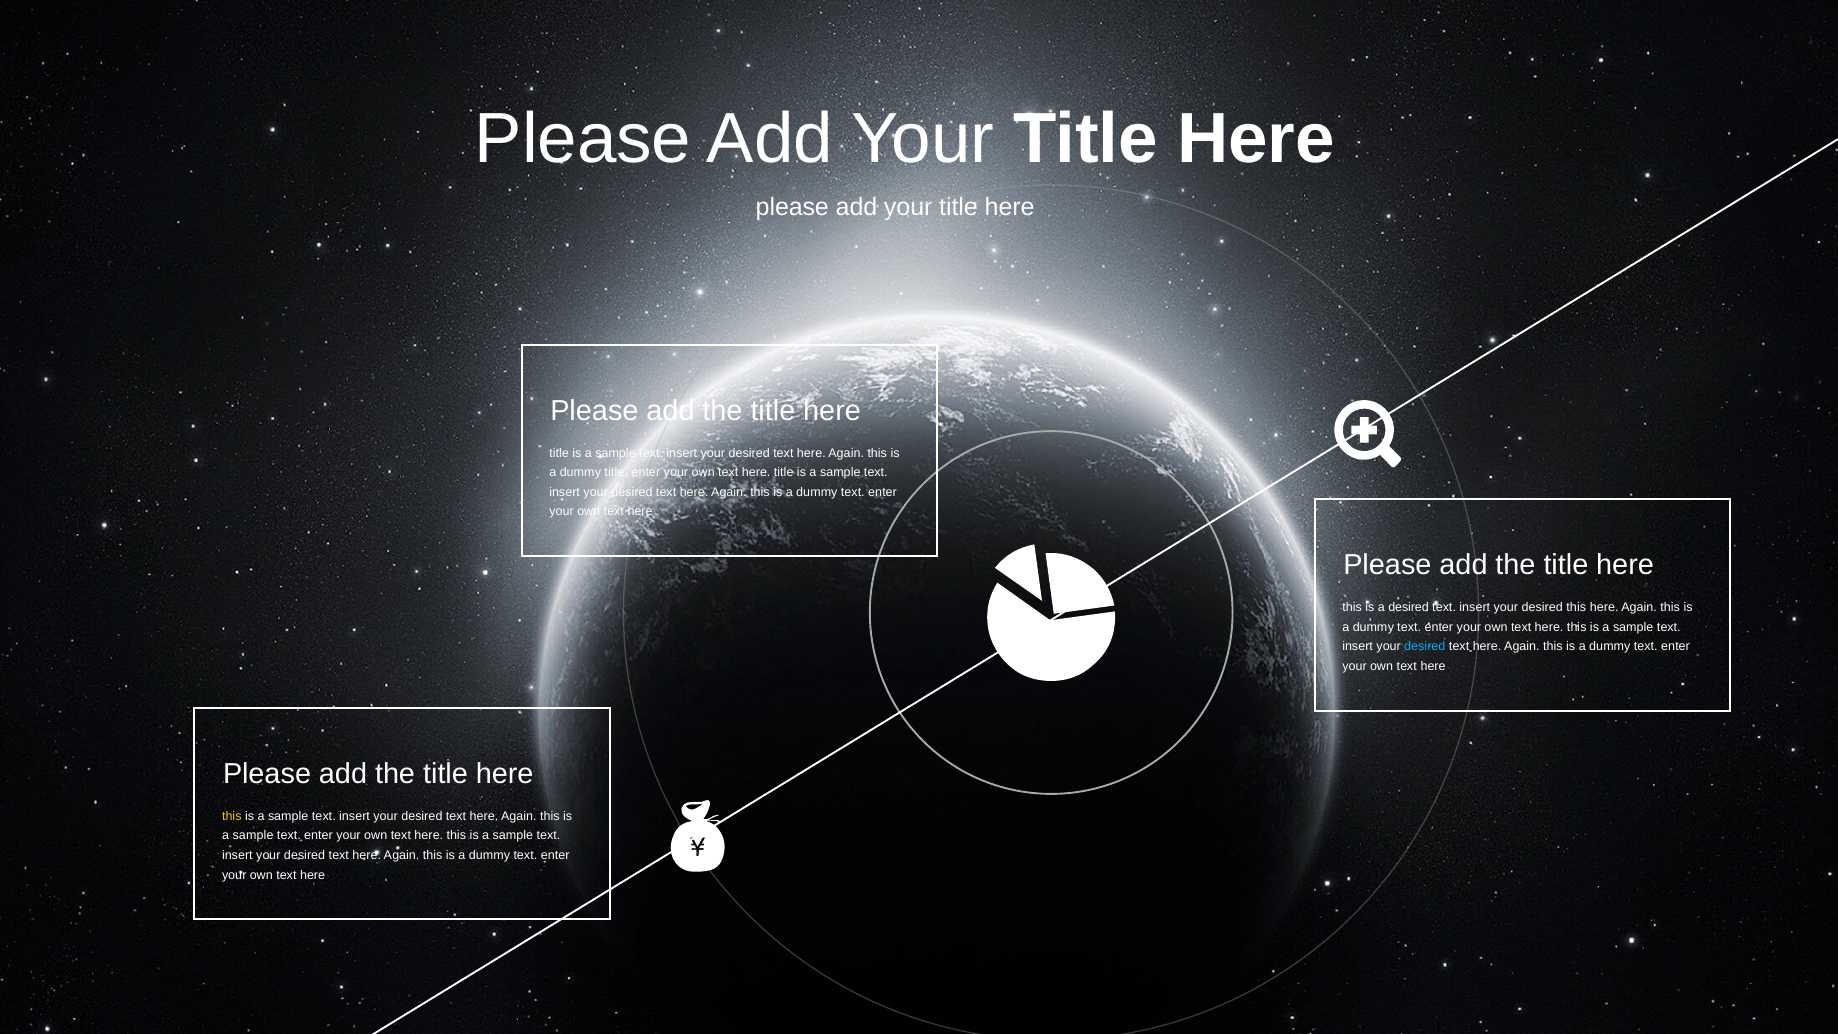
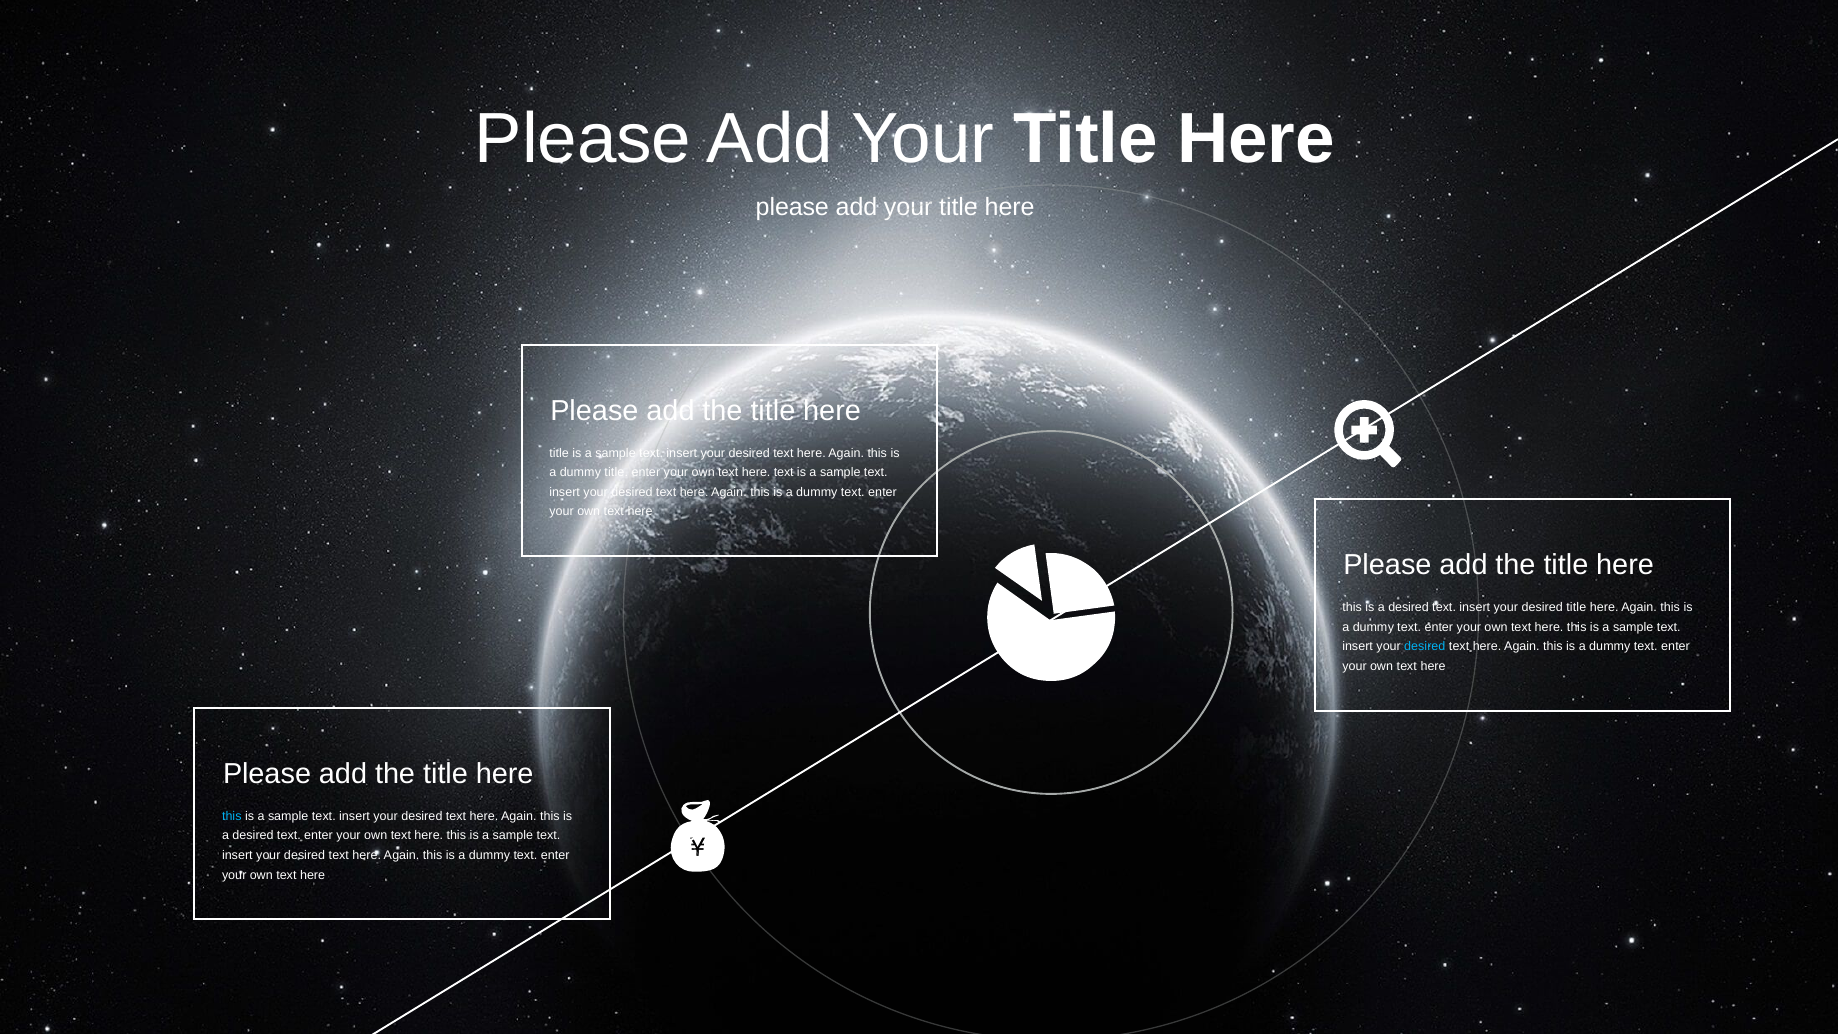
text here title: title -> text
desired this: this -> title
this at (232, 816) colour: yellow -> light blue
sample at (253, 836): sample -> desired
